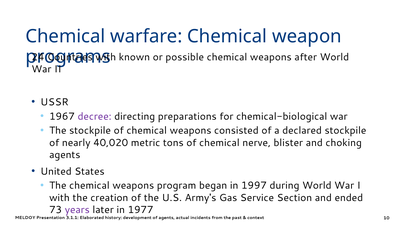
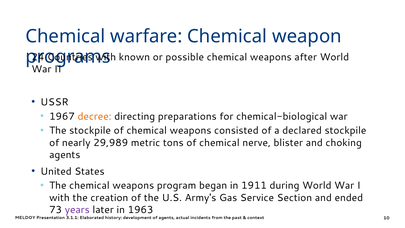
decree colour: purple -> orange
40,020: 40,020 -> 29,989
1997: 1997 -> 1911
1977: 1977 -> 1963
